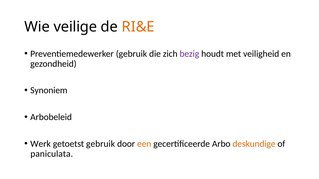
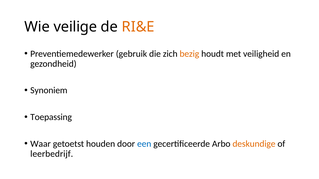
bezig colour: purple -> orange
Arbobeleid: Arbobeleid -> Toepassing
Werk: Werk -> Waar
getoetst gebruik: gebruik -> houden
een colour: orange -> blue
paniculata: paniculata -> leerbedrijf
